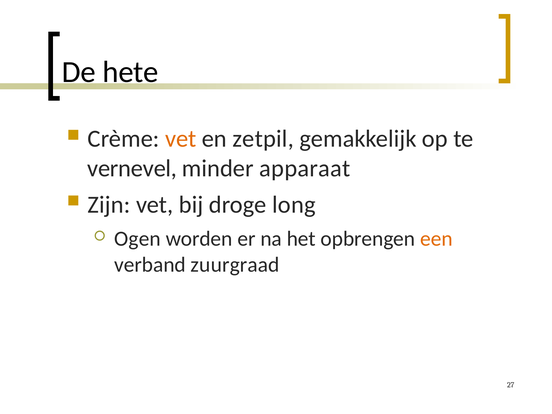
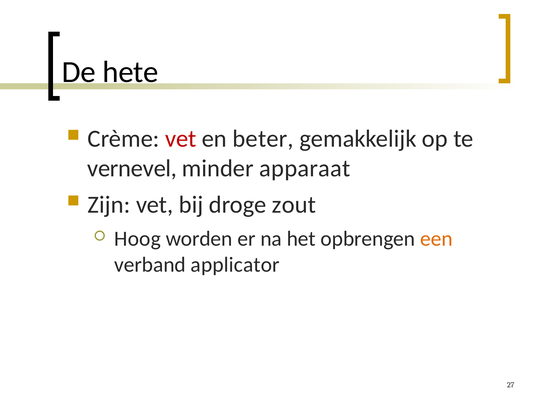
vet at (181, 139) colour: orange -> red
zetpil: zetpil -> beter
long: long -> zout
Ogen: Ogen -> Hoog
zuurgraad: zuurgraad -> applicator
